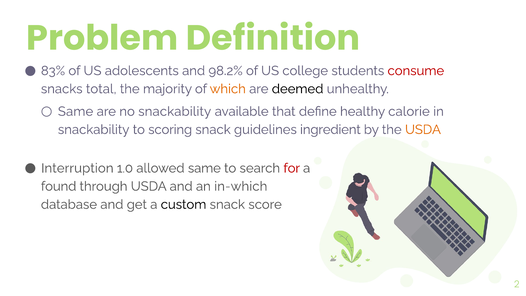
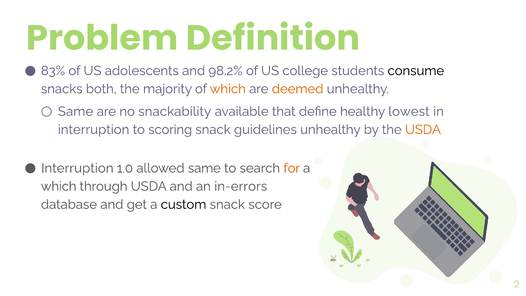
consume colour: red -> black
total: total -> both
deemed colour: black -> orange
calorie: calorie -> lowest
snackability at (94, 130): snackability -> interruption
guidelines ingredient: ingredient -> unhealthy
for colour: red -> orange
found at (59, 186): found -> which
in-which: in-which -> in-errors
